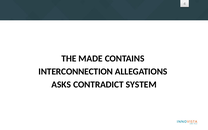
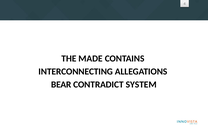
INTERCONNECTION: INTERCONNECTION -> INTERCONNECTING
ASKS: ASKS -> BEAR
